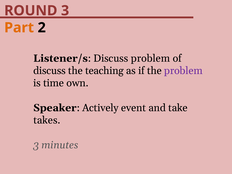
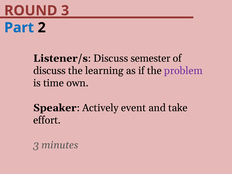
Part colour: orange -> blue
Discuss problem: problem -> semester
teaching: teaching -> learning
takes: takes -> effort
